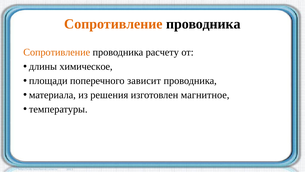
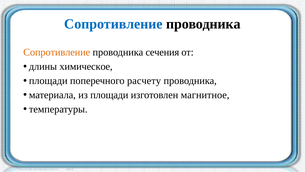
Сопротивление at (113, 24) colour: orange -> blue
расчету: расчету -> сечения
зависит: зависит -> расчету
из решения: решения -> площади
